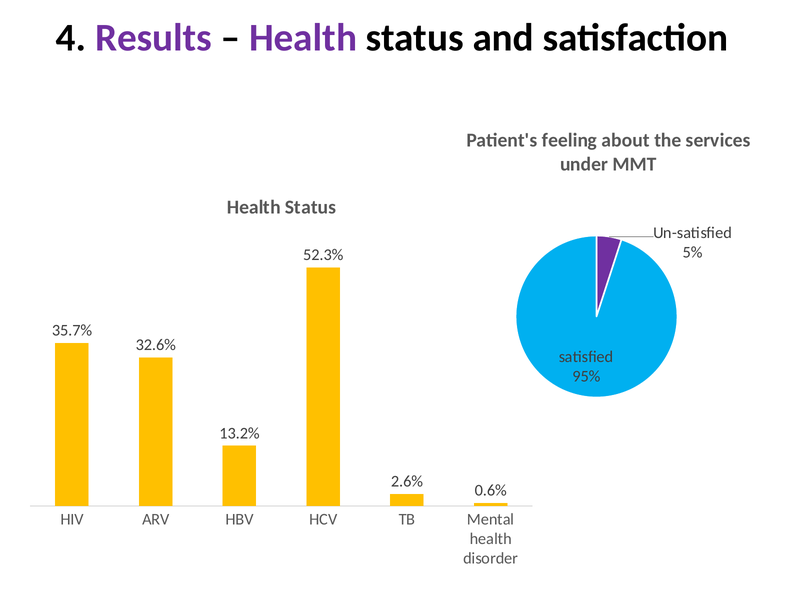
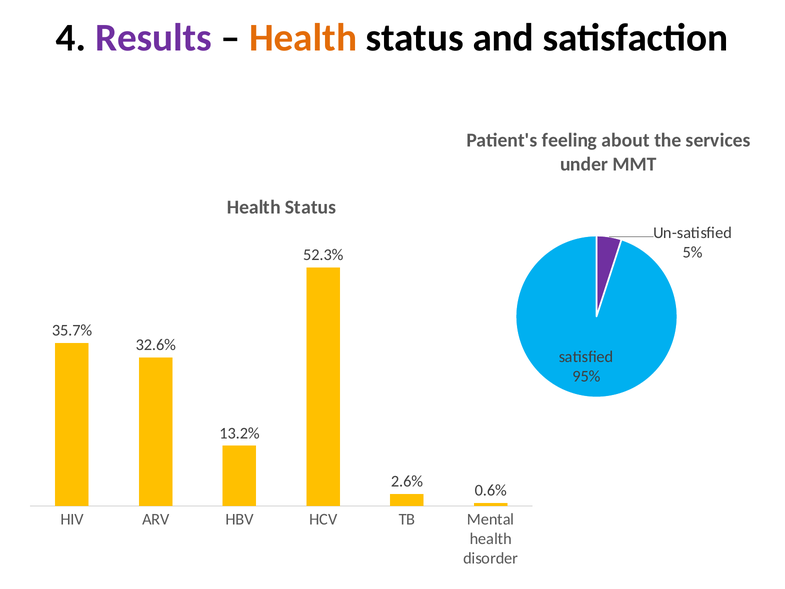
Health at (303, 38) colour: purple -> orange
